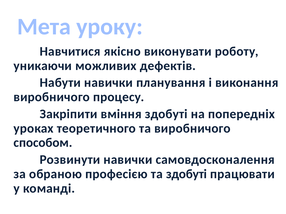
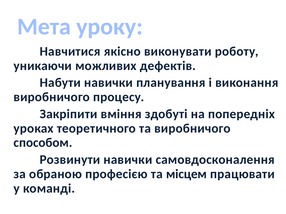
та здобуті: здобуті -> місцем
